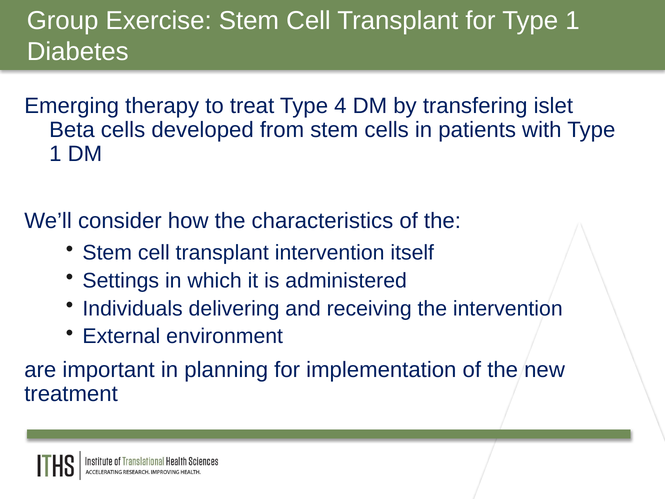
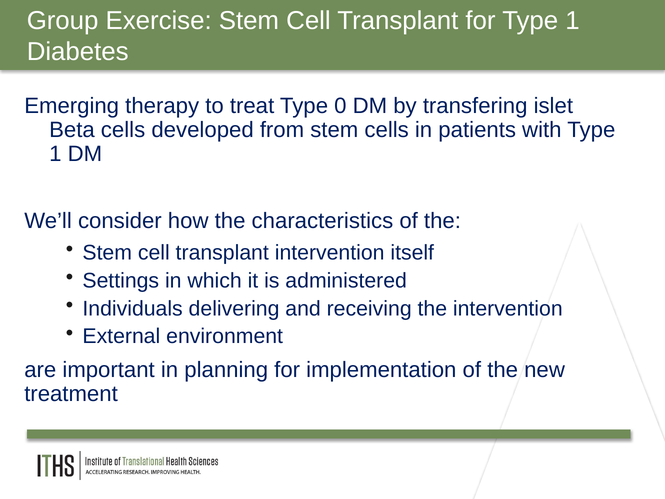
4: 4 -> 0
